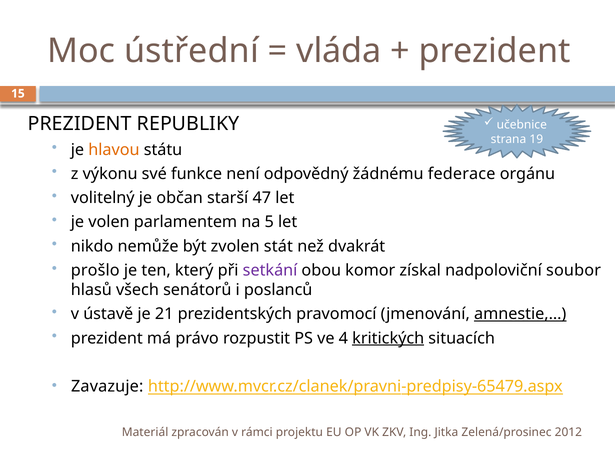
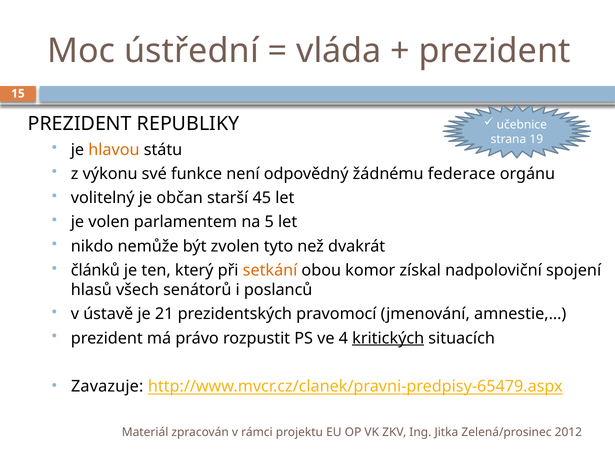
47: 47 -> 45
stát: stát -> tyto
prošlo: prošlo -> článků
setkání colour: purple -> orange
soubor: soubor -> spojení
amnestie,… underline: present -> none
